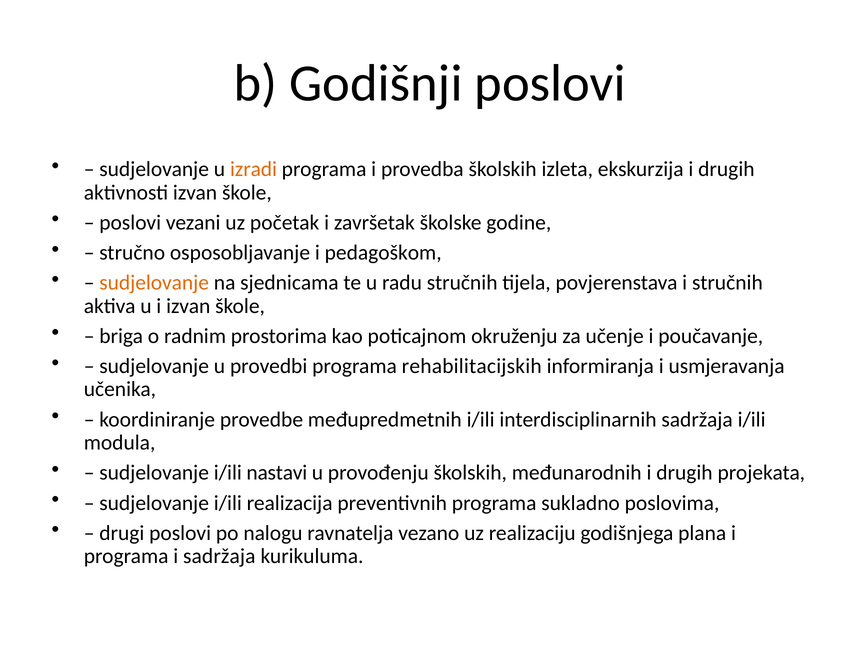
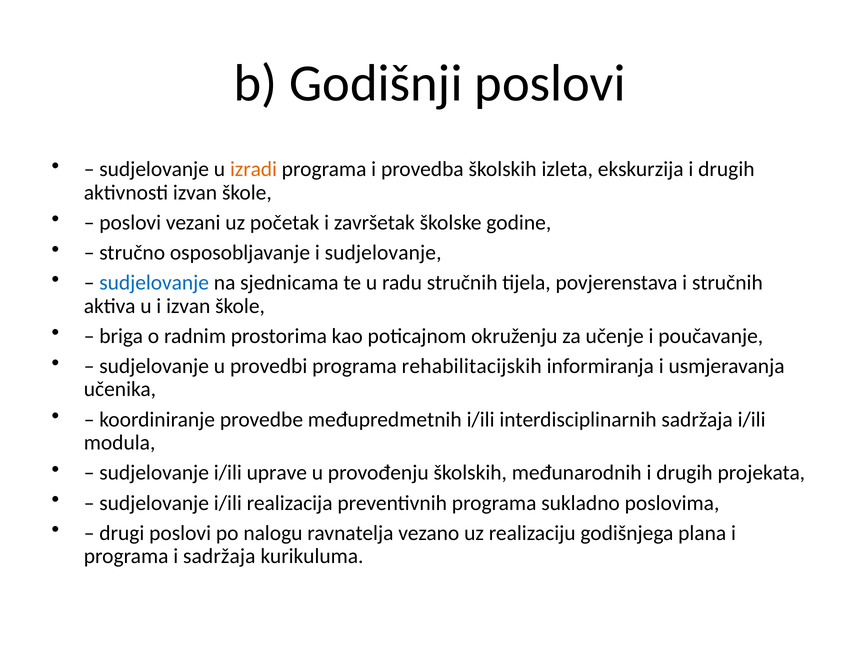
i pedagoškom: pedagoškom -> sudjelovanje
sudjelovanje at (154, 283) colour: orange -> blue
nastavi: nastavi -> uprave
